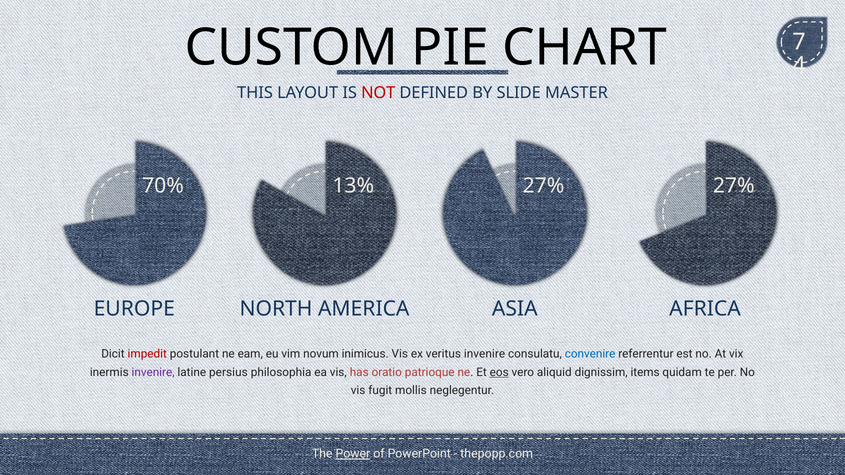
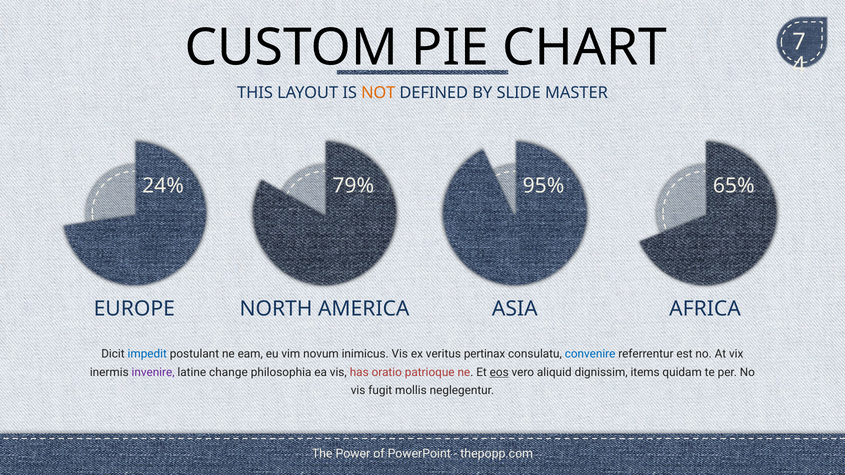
NOT colour: red -> orange
70%: 70% -> 24%
13%: 13% -> 79%
27% at (543, 186): 27% -> 95%
27% at (734, 186): 27% -> 65%
impedit colour: red -> blue
veritus invenire: invenire -> pertinax
persius: persius -> change
Power underline: present -> none
